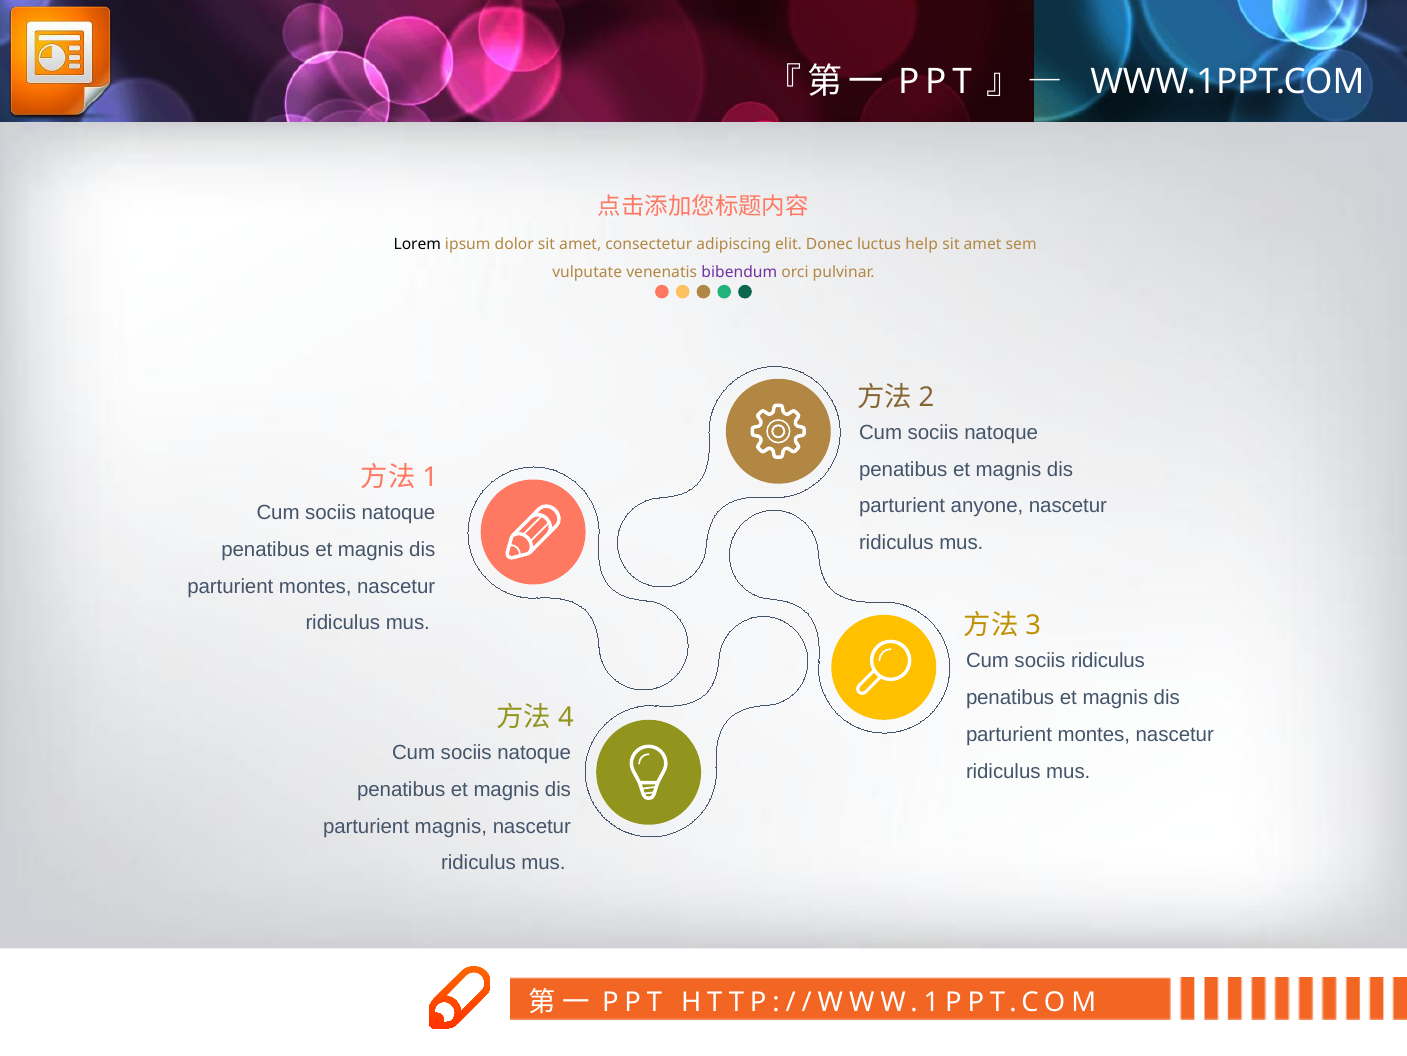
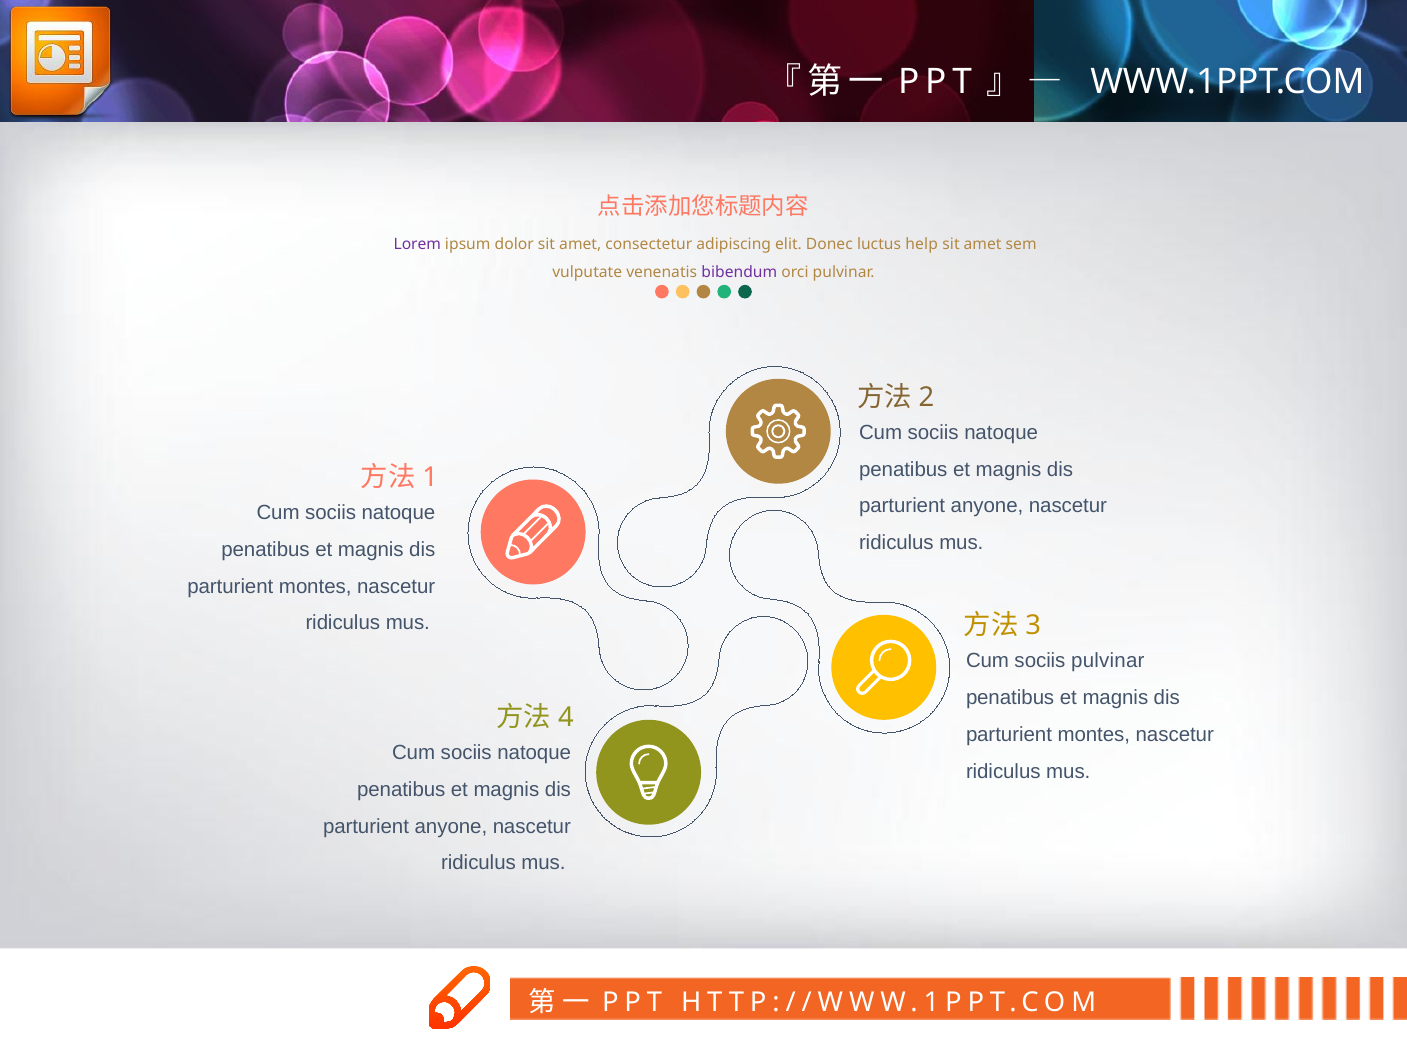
Lorem colour: black -> purple
sociis ridiculus: ridiculus -> pulvinar
magnis at (451, 826): magnis -> anyone
